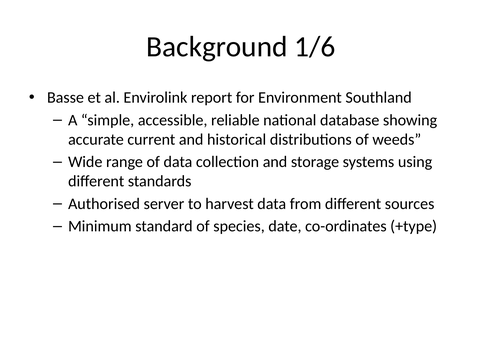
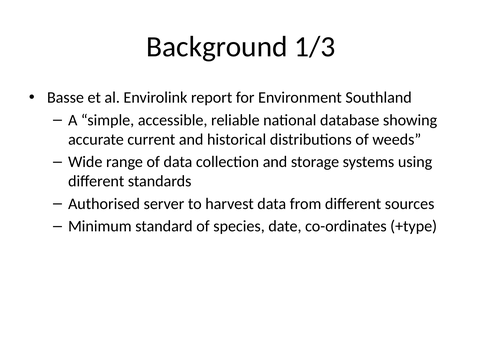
1/6: 1/6 -> 1/3
